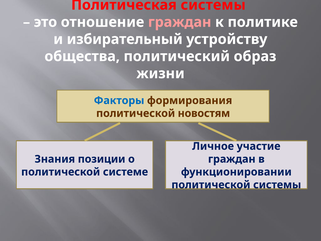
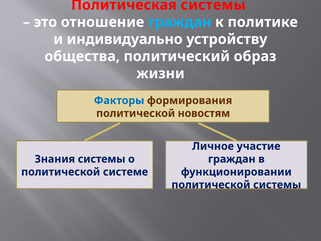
граждан at (180, 22) colour: pink -> light blue
избирательный: избирательный -> индивидуально
Знания позиции: позиции -> системы
